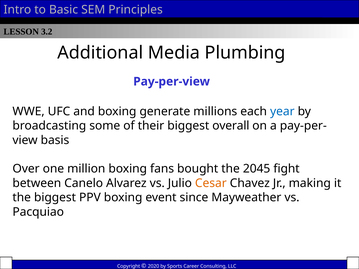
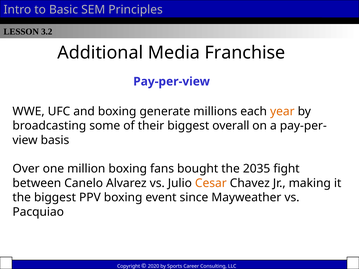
Plumbing: Plumbing -> Franchise
year colour: blue -> orange
2045: 2045 -> 2035
